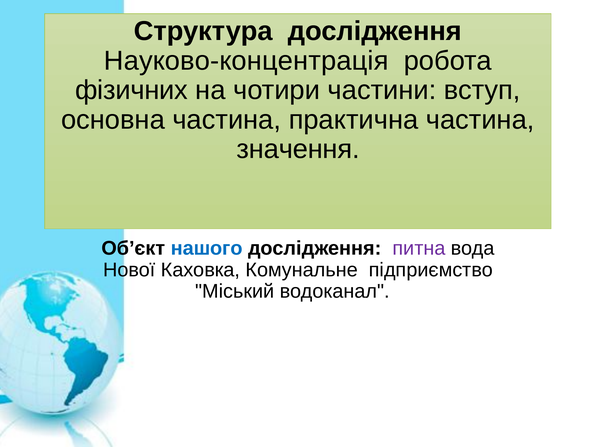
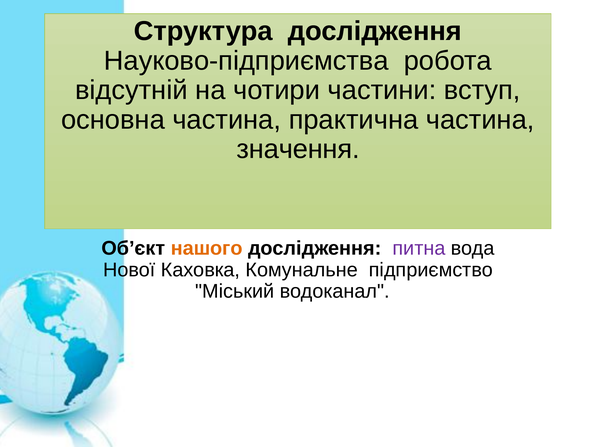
Науково-концентрація: Науково-концентрація -> Науково-підприємства
фізичних: фізичних -> відсутній
нашого colour: blue -> orange
